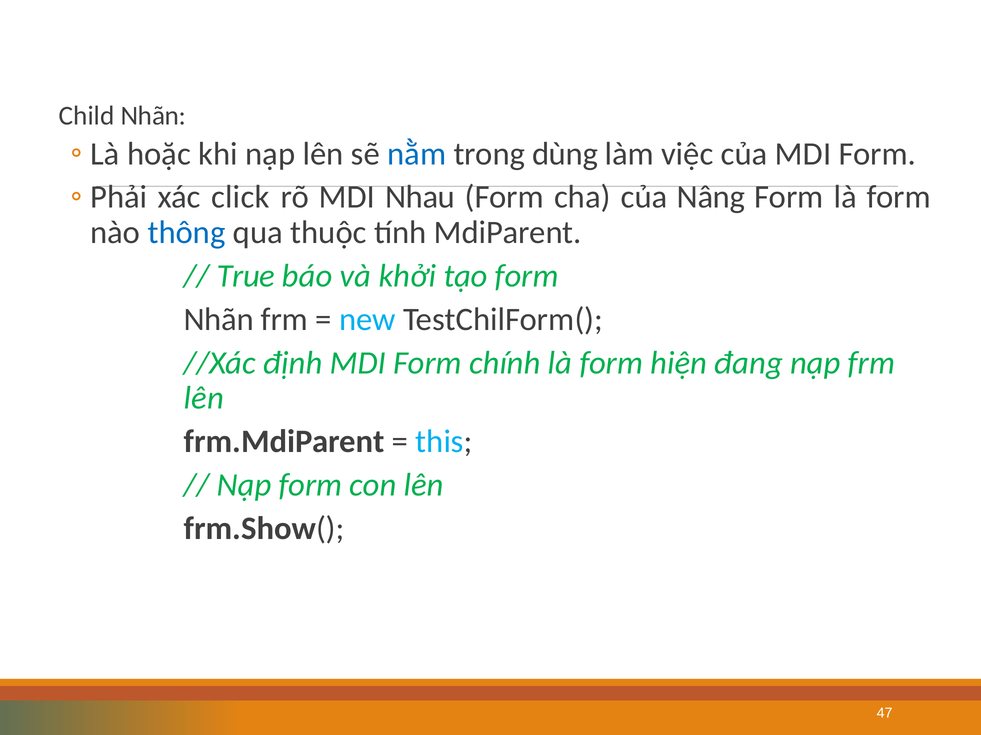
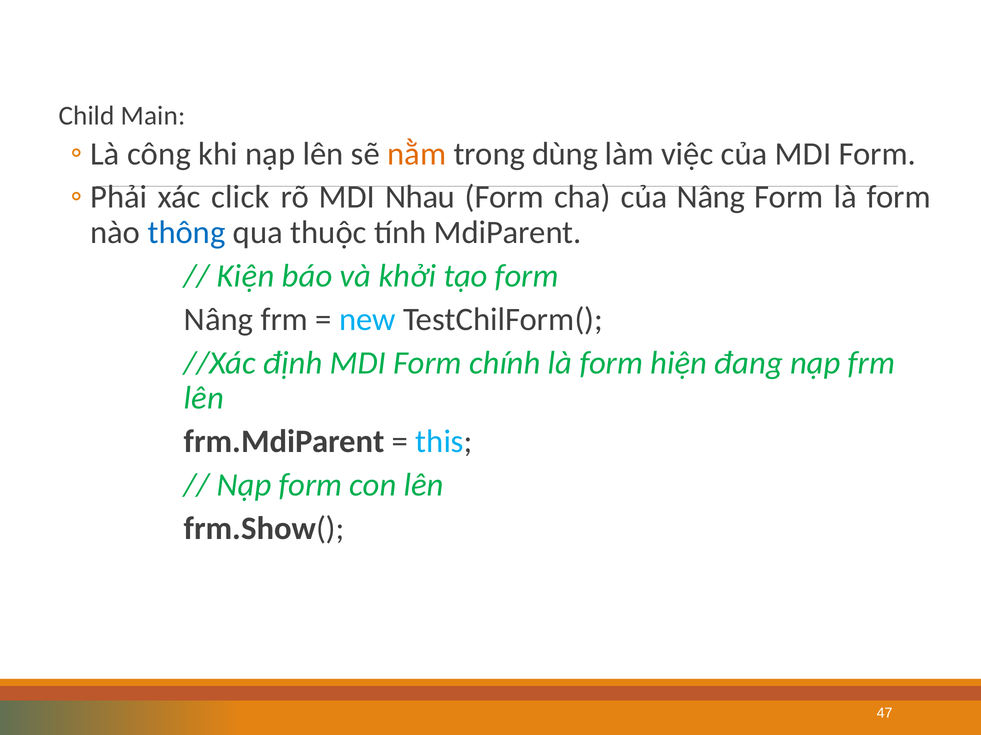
Child Nhãn: Nhãn -> Main
hoặc: hoặc -> công
nằm colour: blue -> orange
True: True -> Kiện
Nhãn at (219, 320): Nhãn -> Nâng
